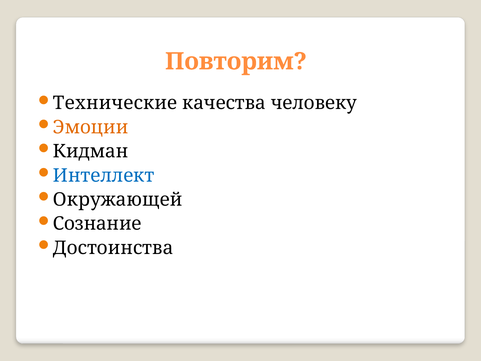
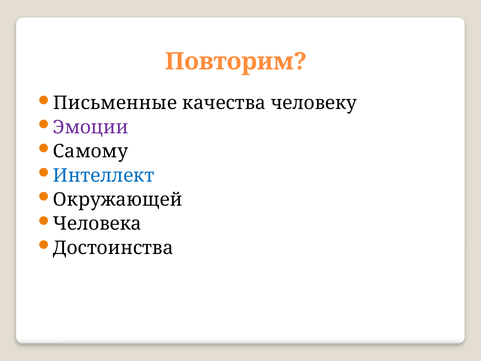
Технические: Технические -> Письменные
Эмоции colour: orange -> purple
Кидман: Кидман -> Самому
Сознание: Сознание -> Человека
